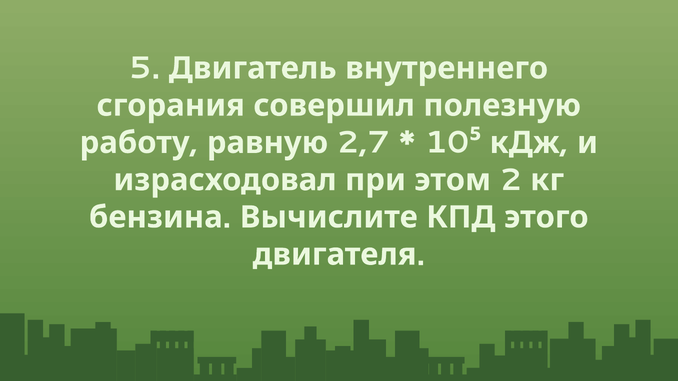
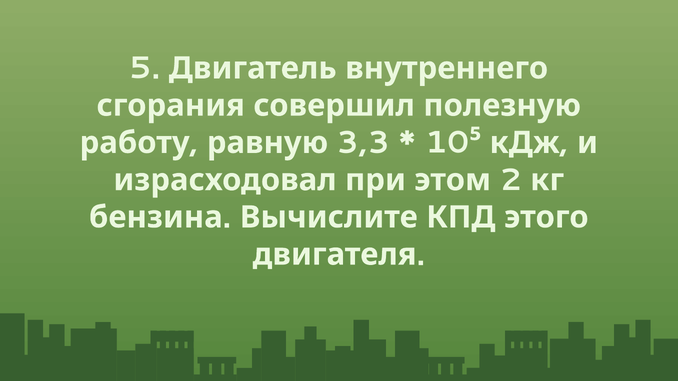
2,7: 2,7 -> 3,3
